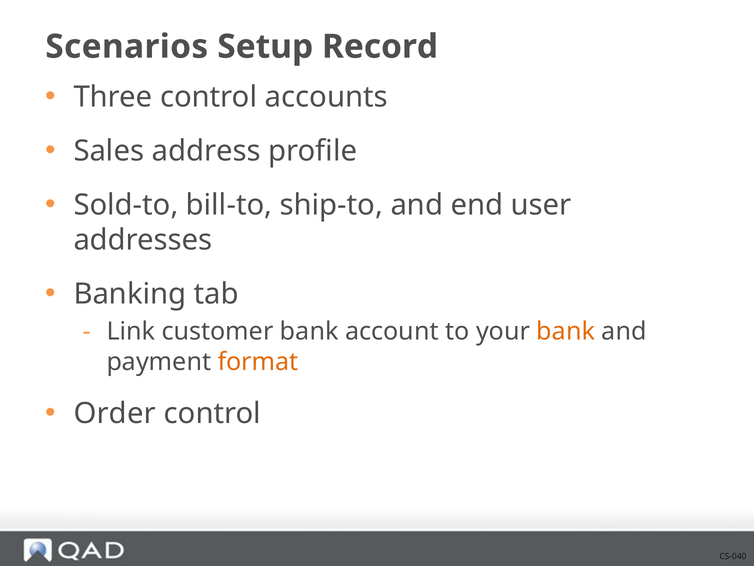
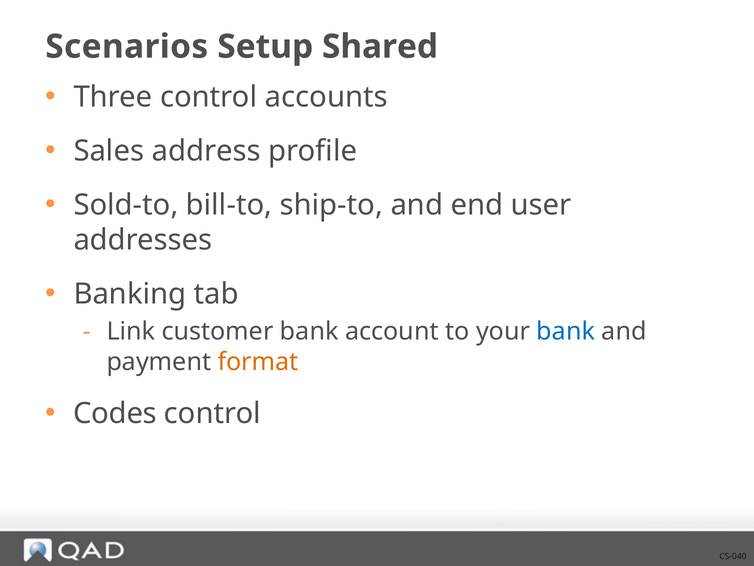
Record: Record -> Shared
bank at (566, 331) colour: orange -> blue
Order: Order -> Codes
